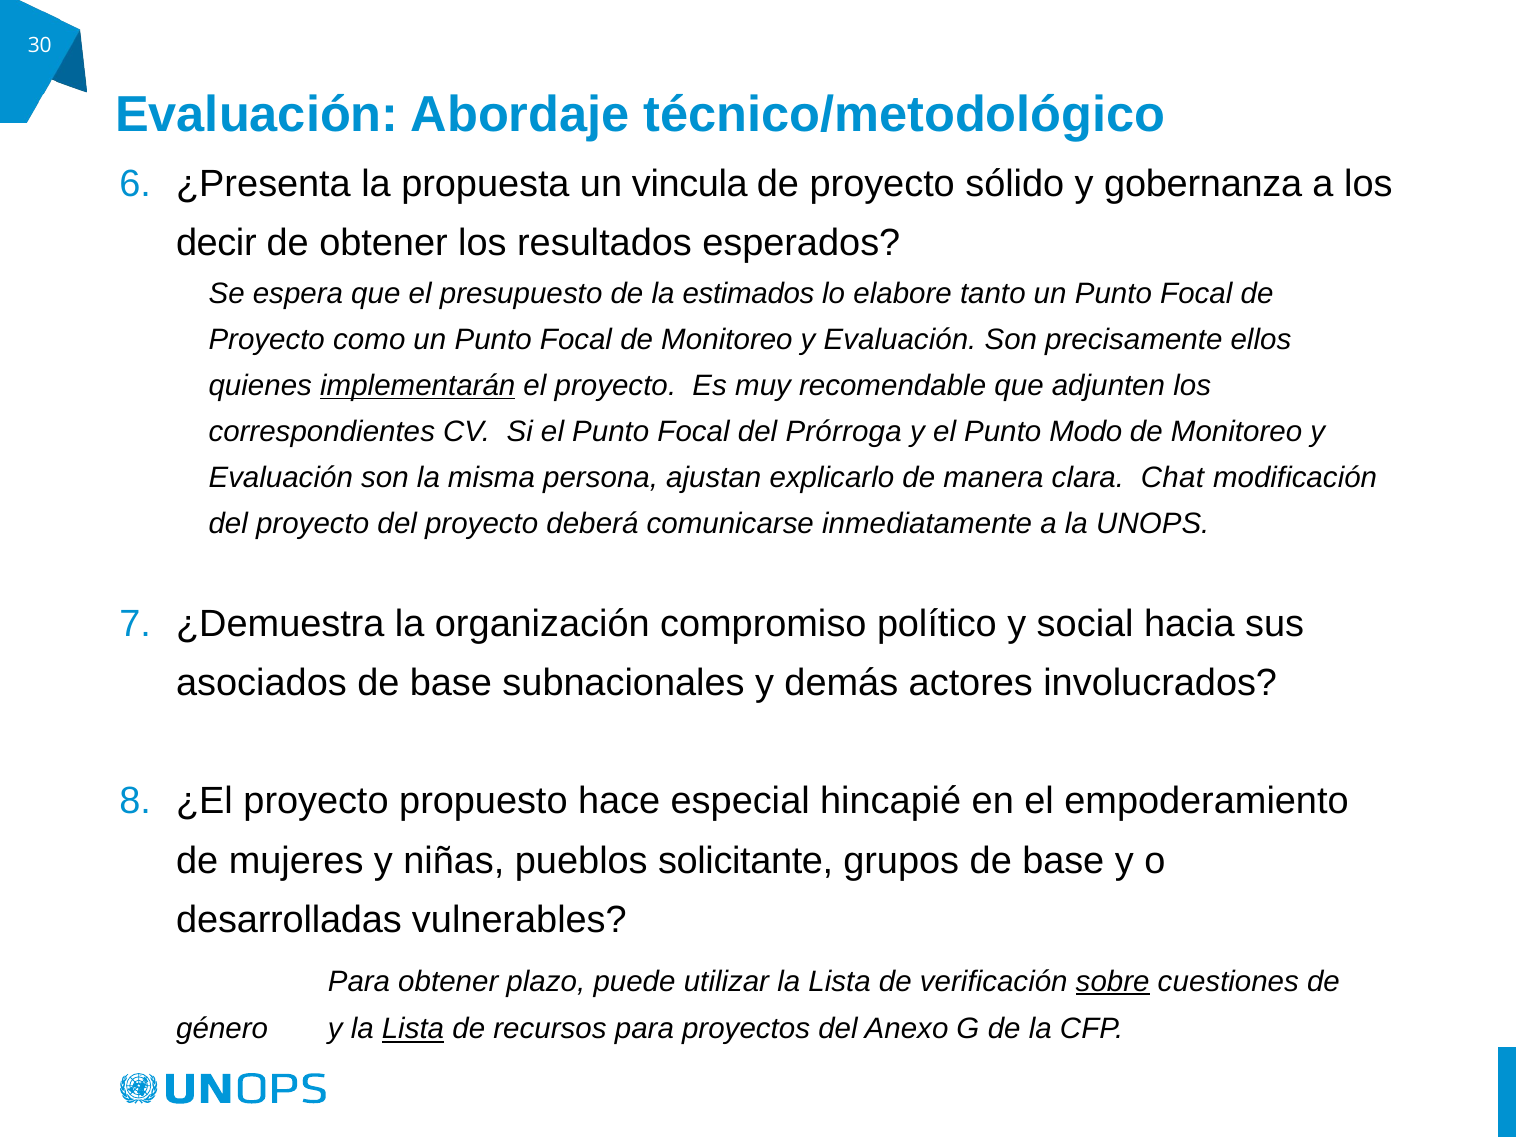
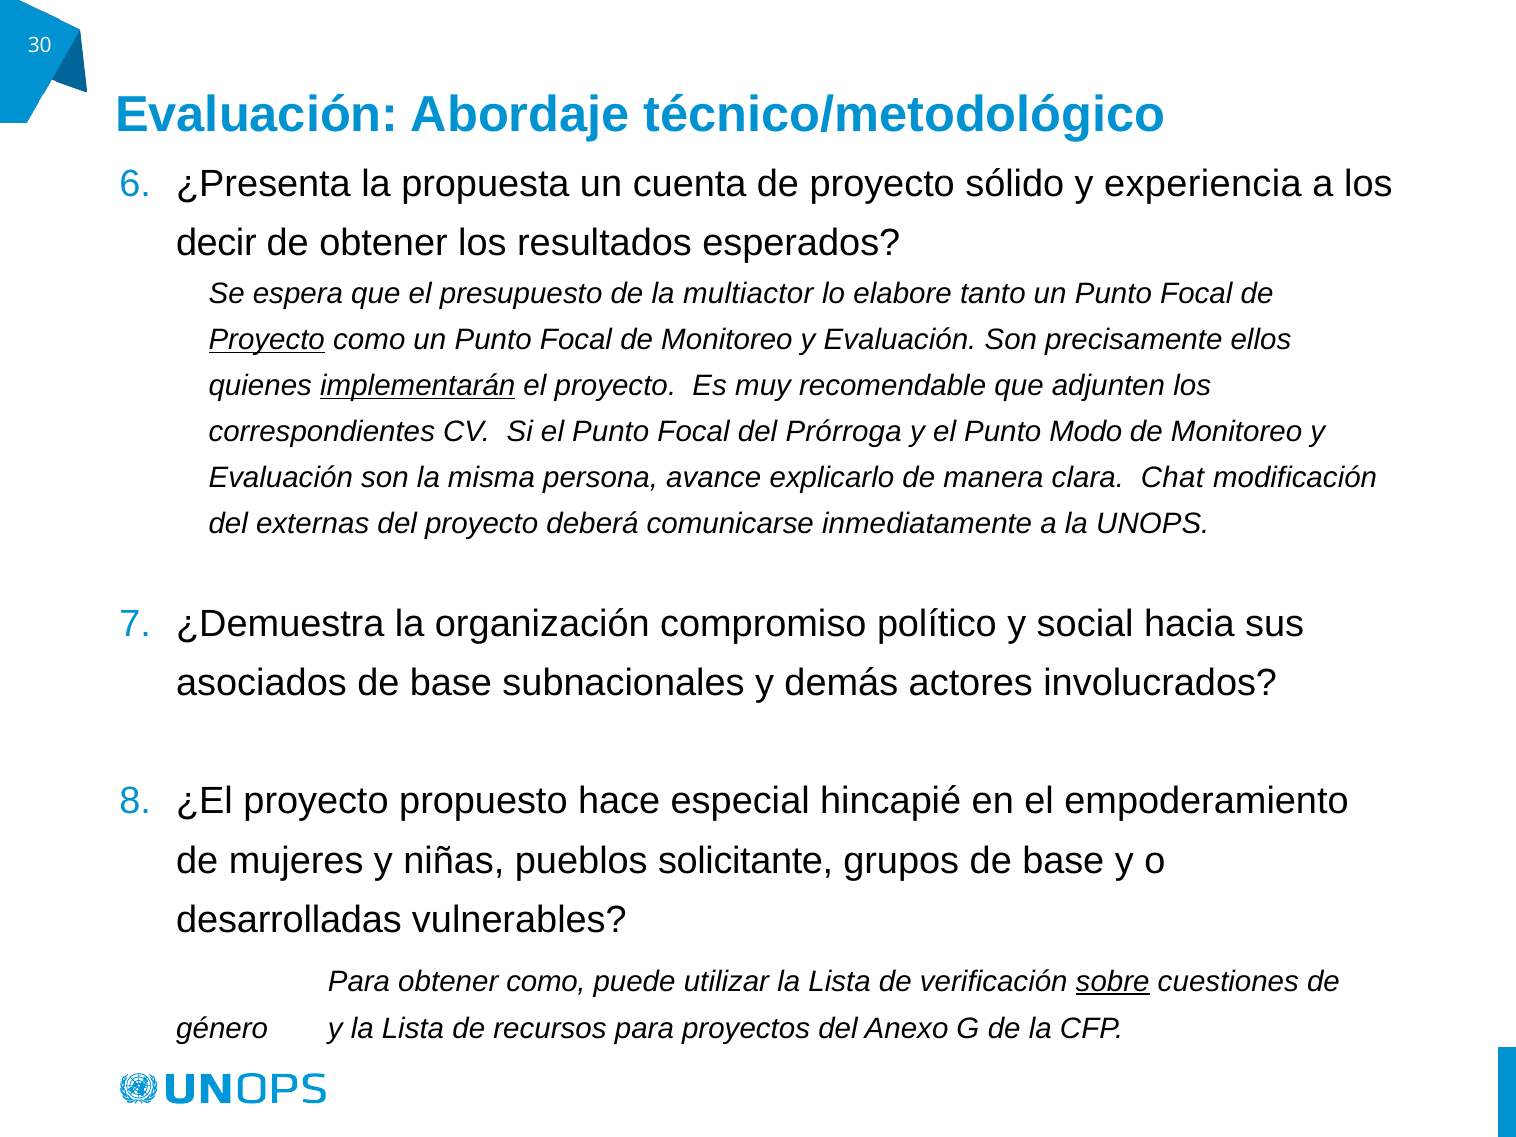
vincula: vincula -> cuenta
gobernanza: gobernanza -> experiencia
estimados: estimados -> multiactor
Proyecto at (267, 340) underline: none -> present
ajustan: ajustan -> avance
proyecto at (313, 524): proyecto -> externas
obtener plazo: plazo -> como
Lista at (413, 1029) underline: present -> none
